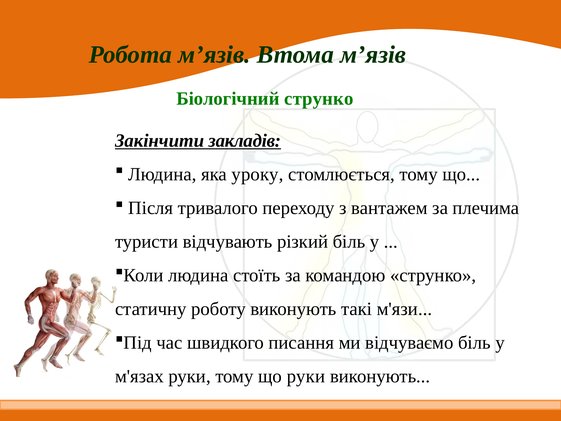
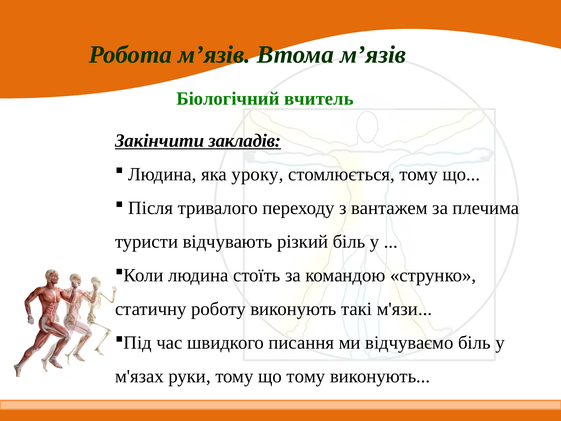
Біологічний струнко: струнко -> вчитель
що руки: руки -> тому
